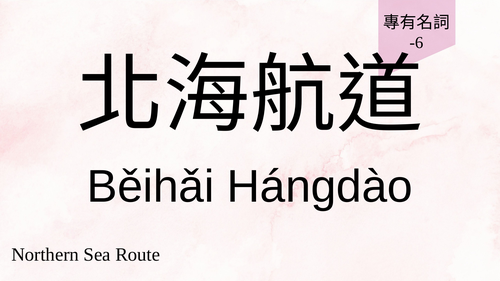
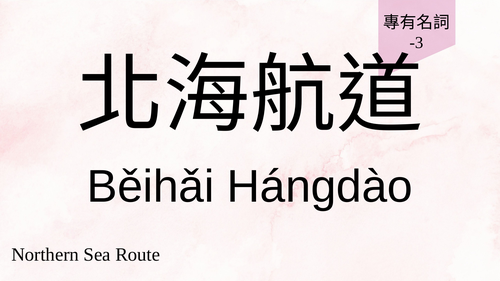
-6: -6 -> -3
